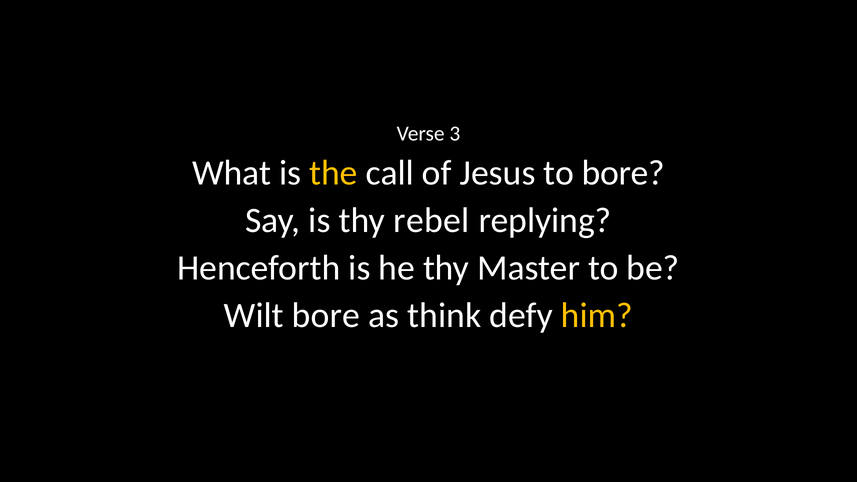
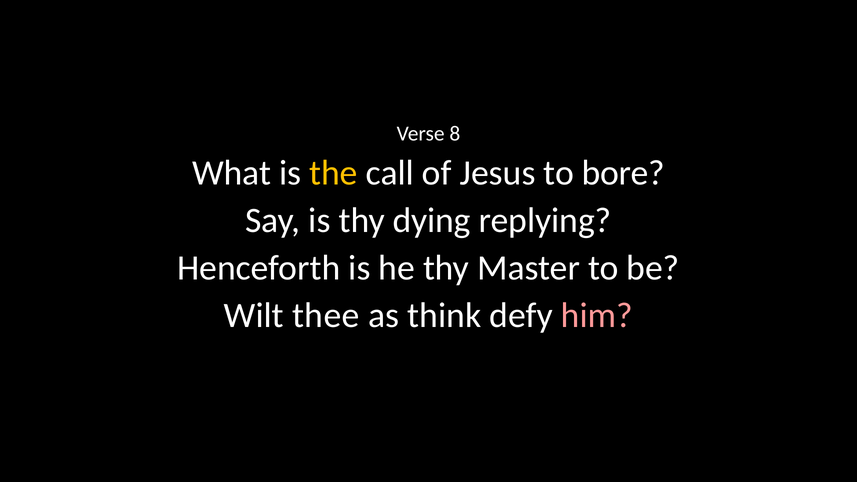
3: 3 -> 8
rebel: rebel -> dying
Wilt bore: bore -> thee
him colour: yellow -> pink
